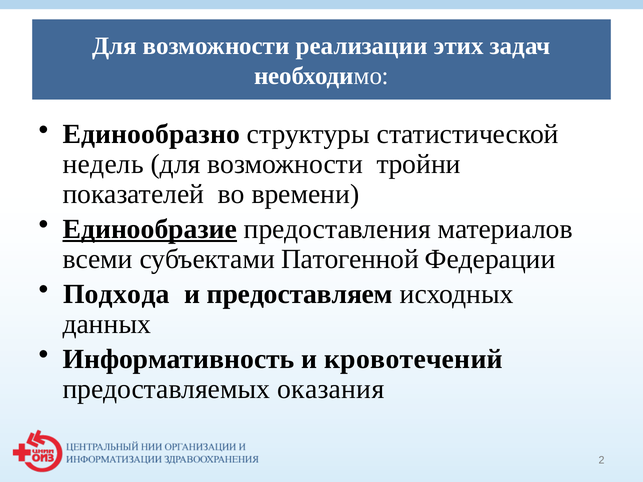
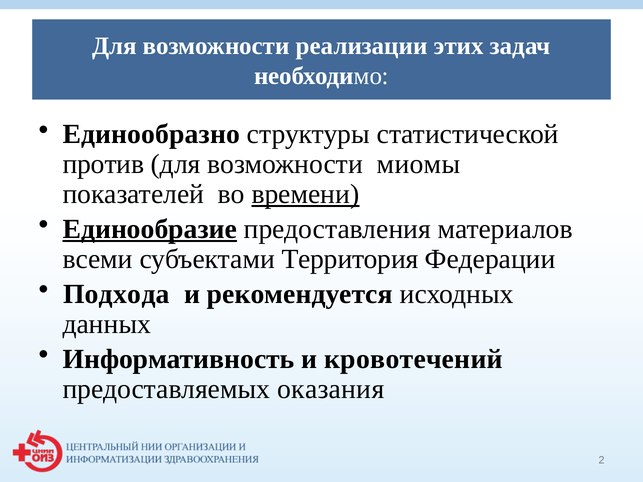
недель: недель -> против
тройни: тройни -> миомы
времени underline: none -> present
Патогенной: Патогенной -> Территория
предоставляем: предоставляем -> рекомендуется
